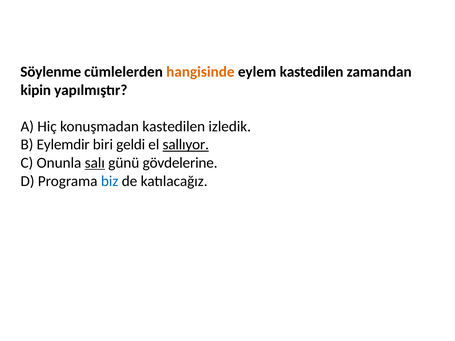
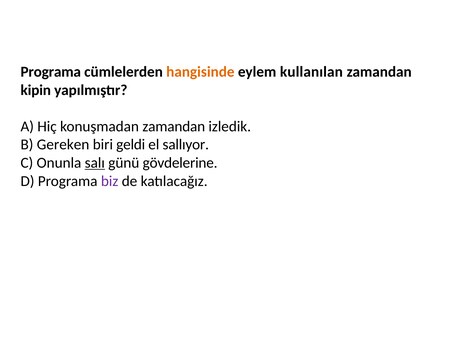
Söylenme at (51, 72): Söylenme -> Programa
eylem kastedilen: kastedilen -> kullanılan
konuşmadan kastedilen: kastedilen -> zamandan
Eylemdir: Eylemdir -> Gereken
sallıyor underline: present -> none
biz colour: blue -> purple
